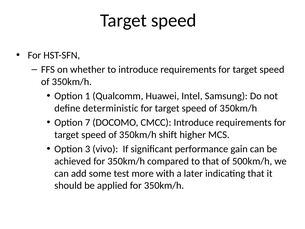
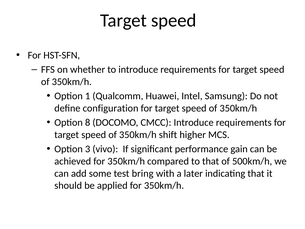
deterministic: deterministic -> configuration
7: 7 -> 8
more: more -> bring
